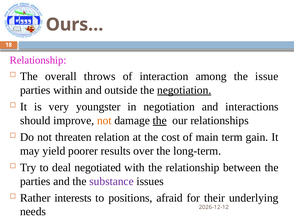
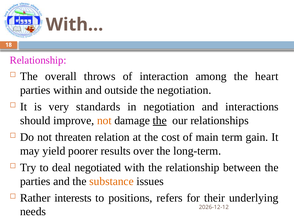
Ours…: Ours… -> With…
issue: issue -> heart
negotiation at (184, 90) underline: present -> none
youngster: youngster -> standards
substance colour: purple -> orange
afraid: afraid -> refers
